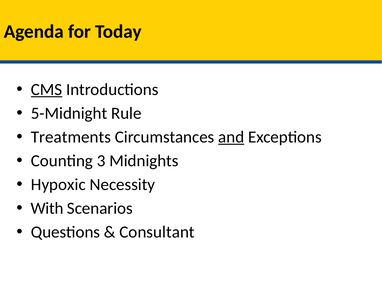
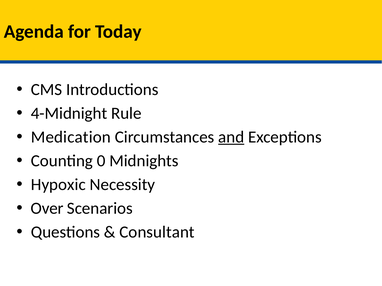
CMS underline: present -> none
5-Midnight: 5-Midnight -> 4-Midnight
Treatments: Treatments -> Medication
3: 3 -> 0
With: With -> Over
